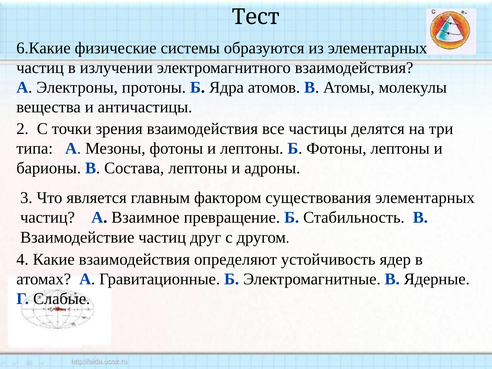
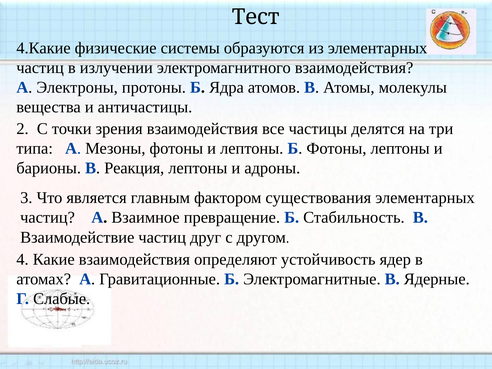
6.Какие: 6.Какие -> 4.Какие
Состава: Состава -> Реакция
